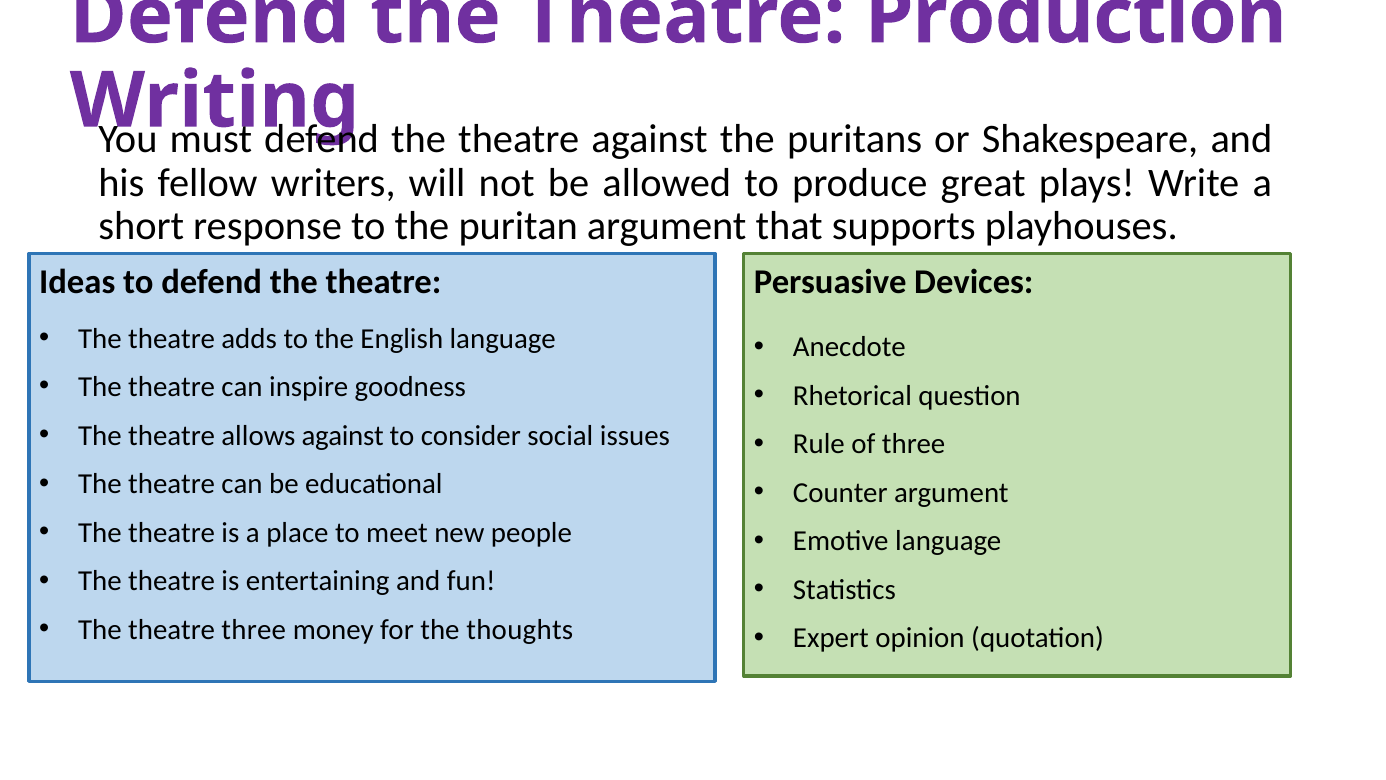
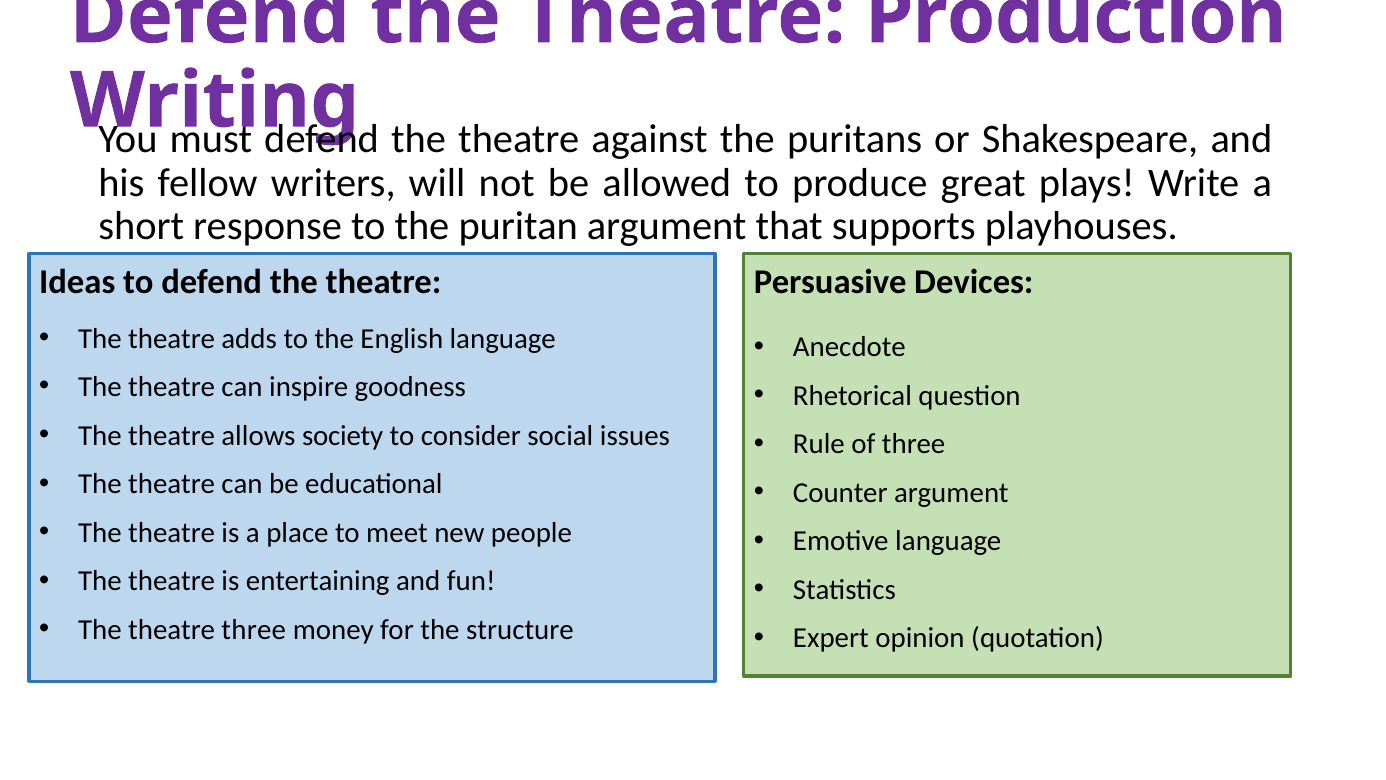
allows against: against -> society
thoughts: thoughts -> structure
